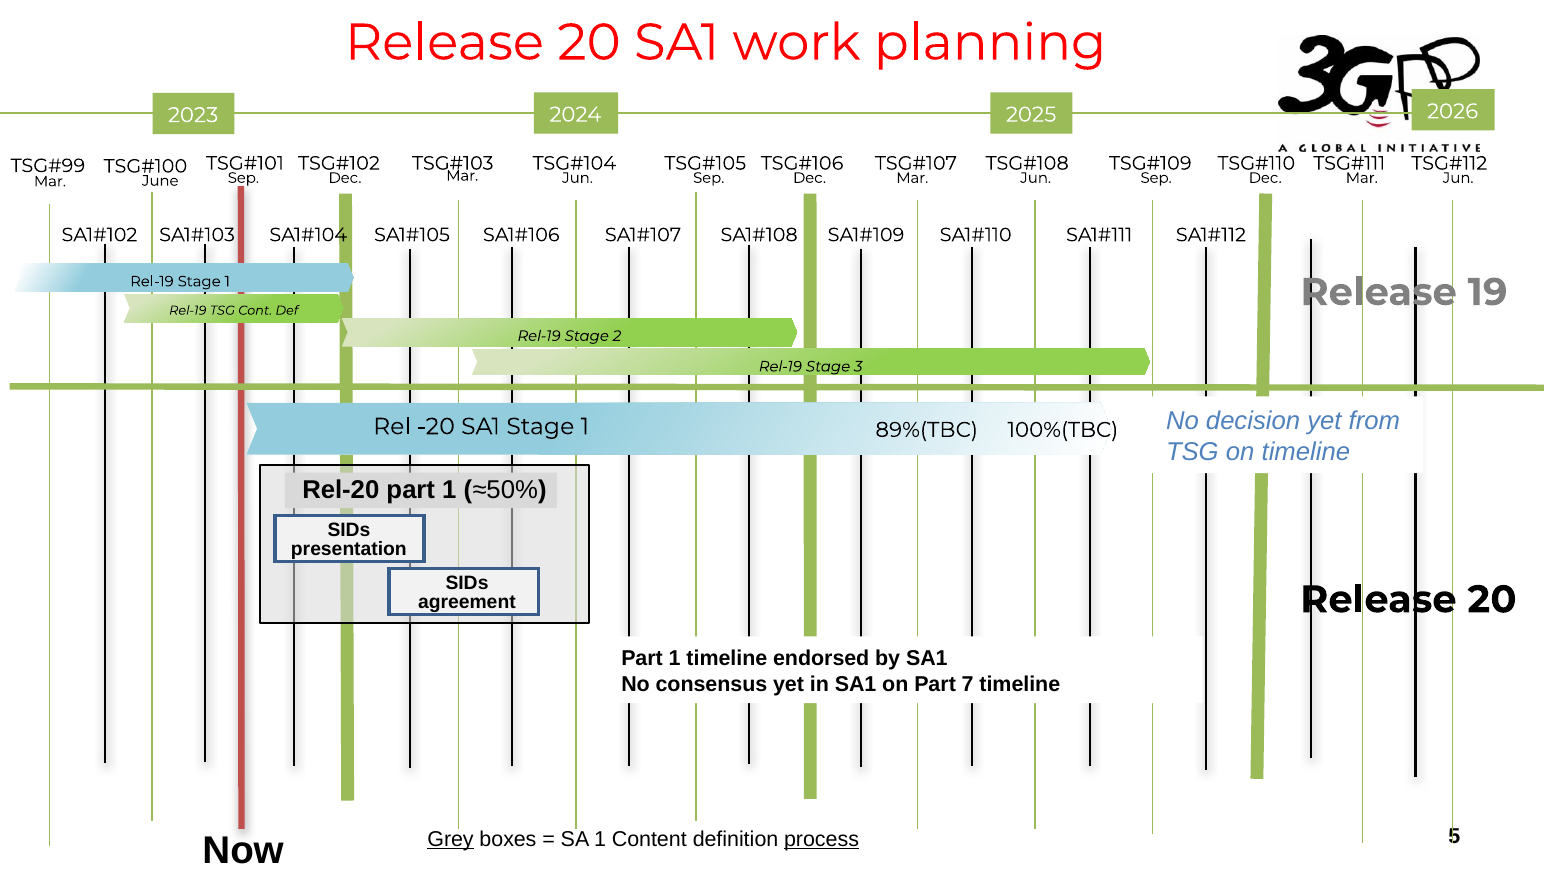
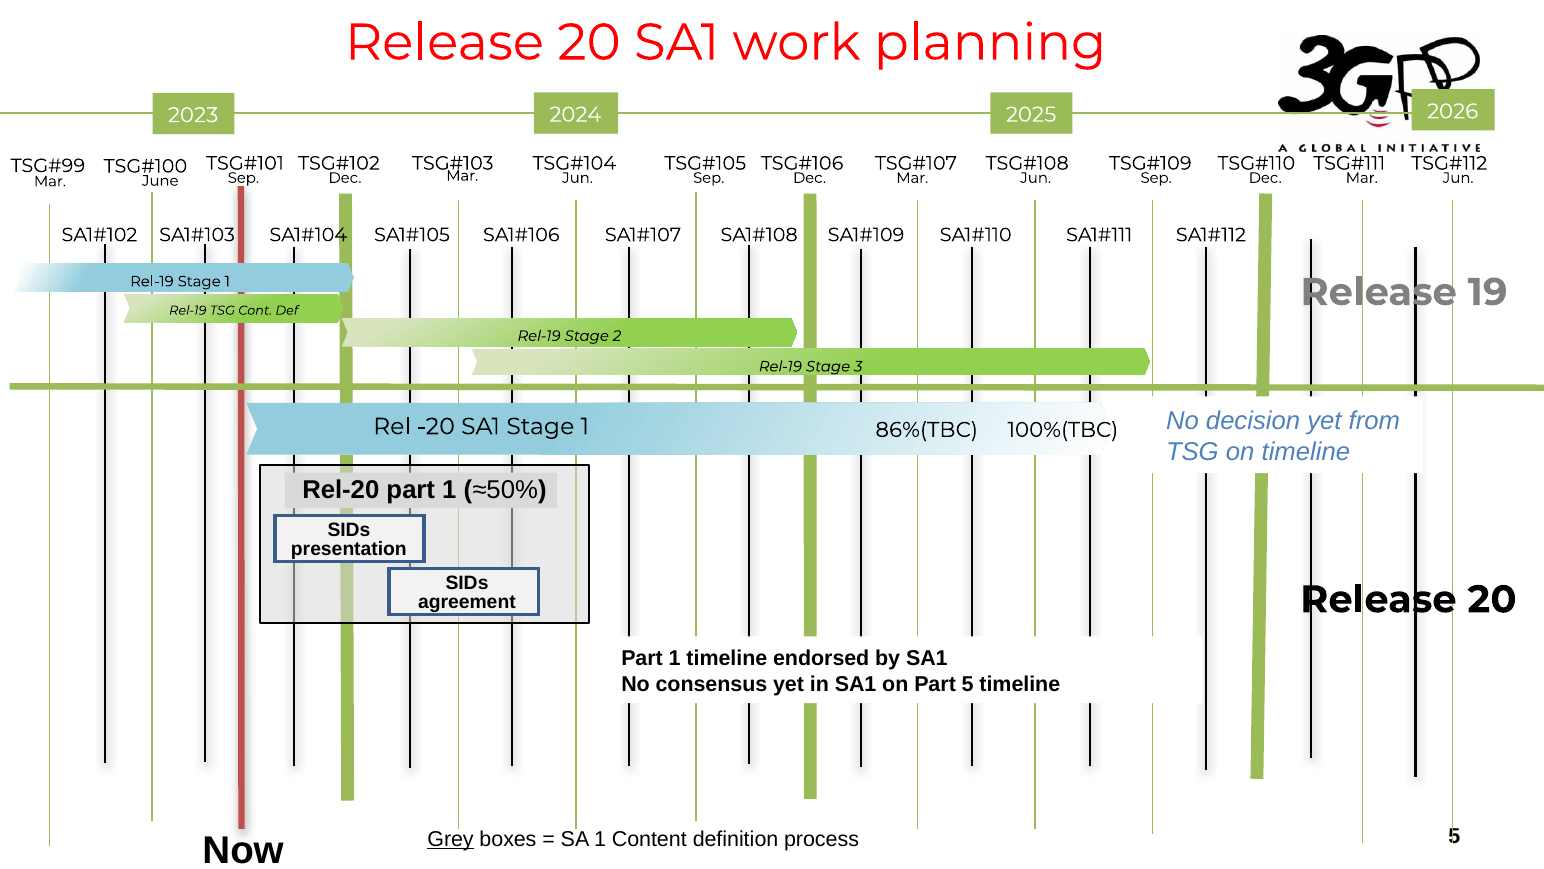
89%(TBC: 89%(TBC -> 86%(TBC
Part 7: 7 -> 5
process underline: present -> none
